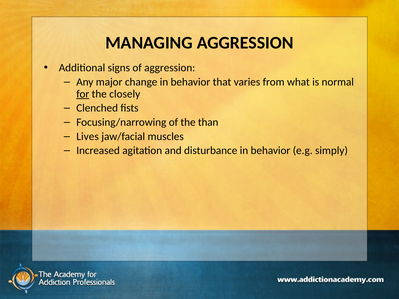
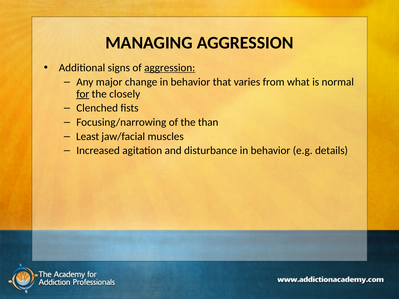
aggression at (170, 68) underline: none -> present
Lives: Lives -> Least
simply: simply -> details
